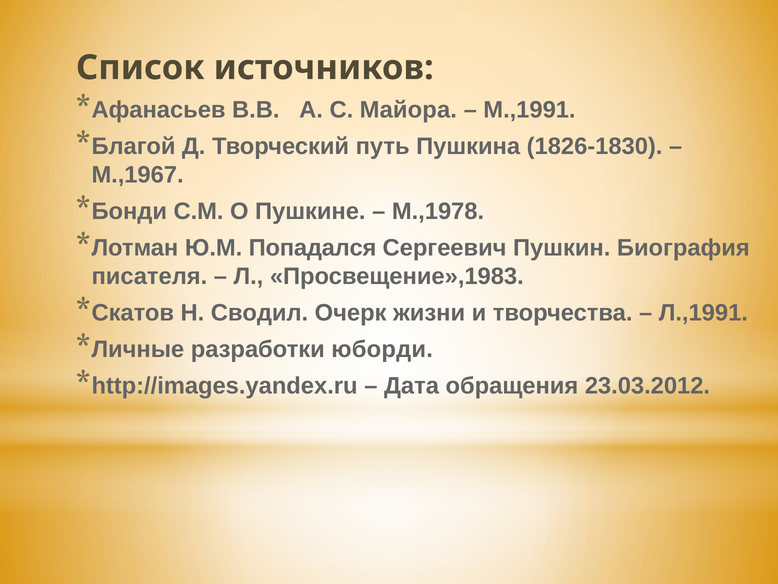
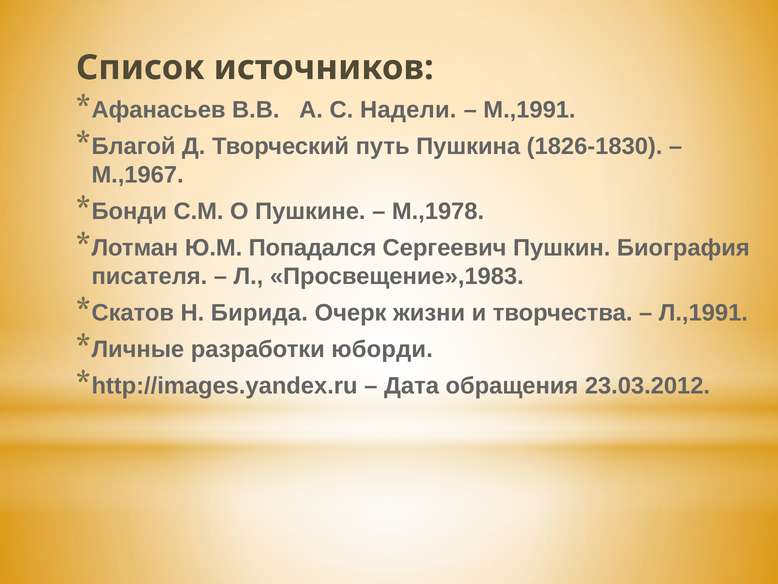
Майора: Майора -> Надели
Сводил: Сводил -> Бирида
